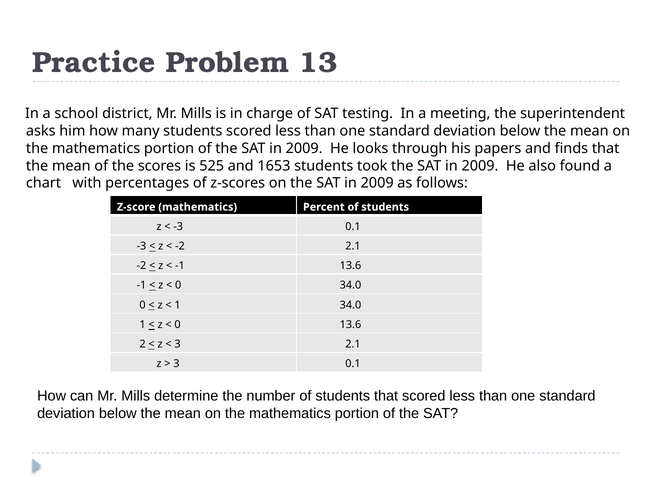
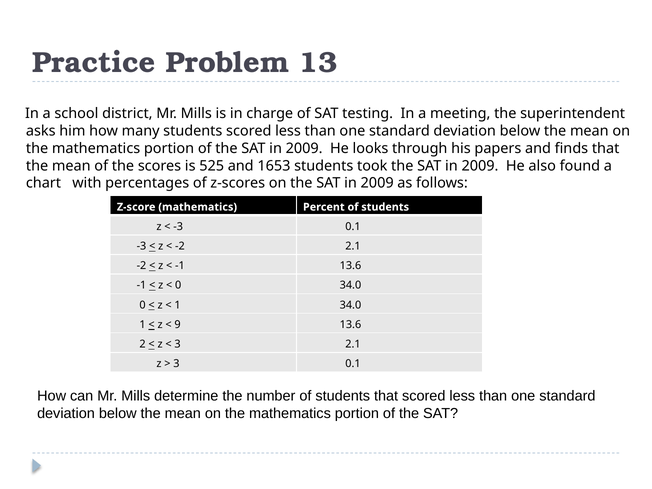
0 at (178, 325): 0 -> 9
